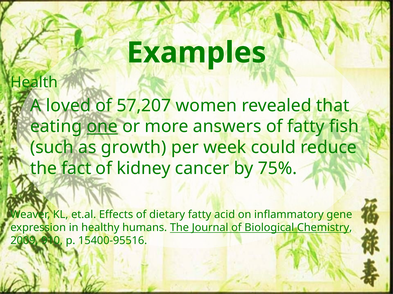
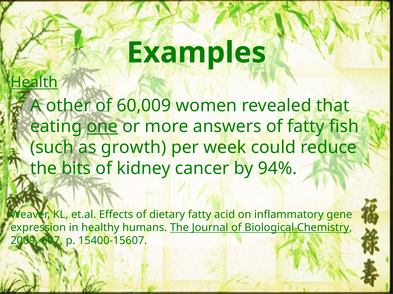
Health underline: none -> present
loved: loved -> other
57,207: 57,207 -> 60,009
fact: fact -> bits
75%: 75% -> 94%
910: 910 -> 607
15400-95516: 15400-95516 -> 15400-15607
